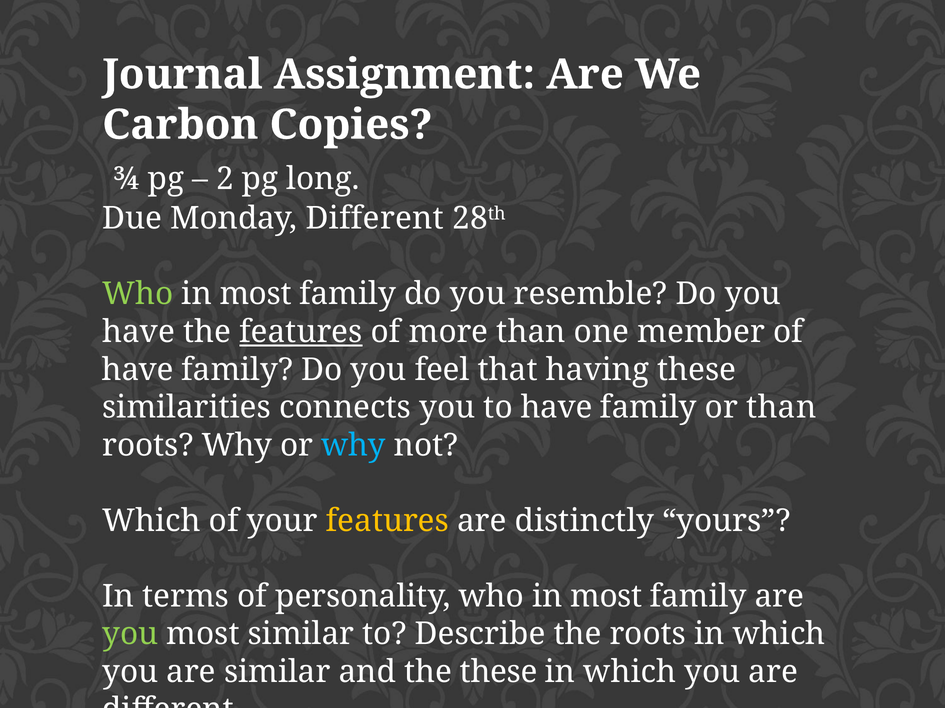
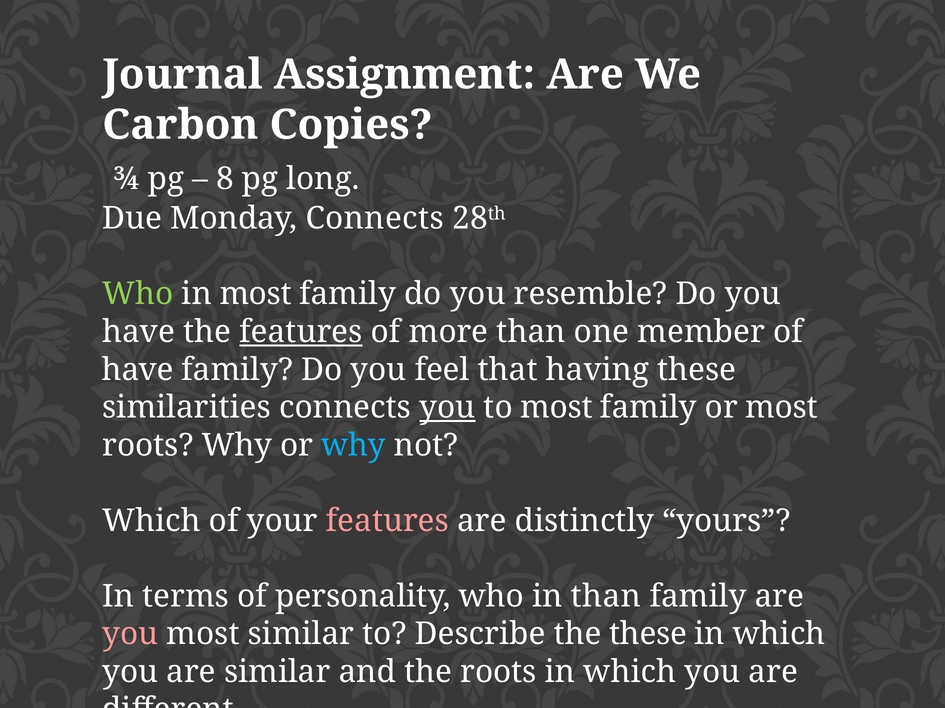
2: 2 -> 8
Monday Different: Different -> Connects
you at (447, 408) underline: none -> present
to have: have -> most
or than: than -> most
features at (387, 521) colour: yellow -> pink
personality who in most: most -> than
you at (130, 635) colour: light green -> pink
the roots: roots -> these
the these: these -> roots
